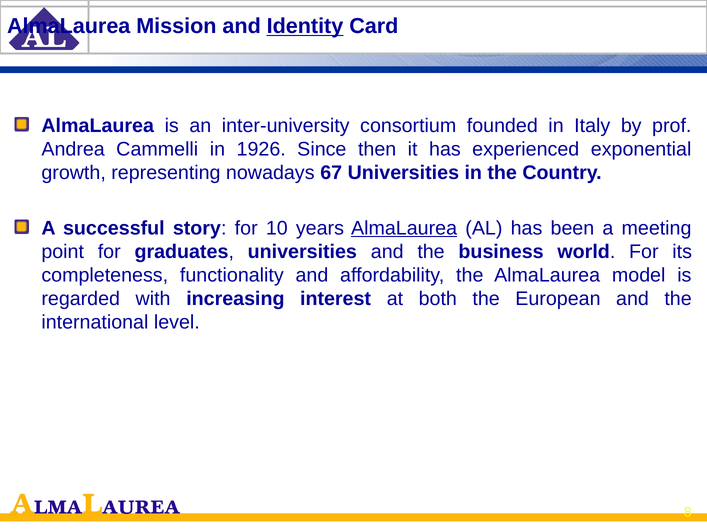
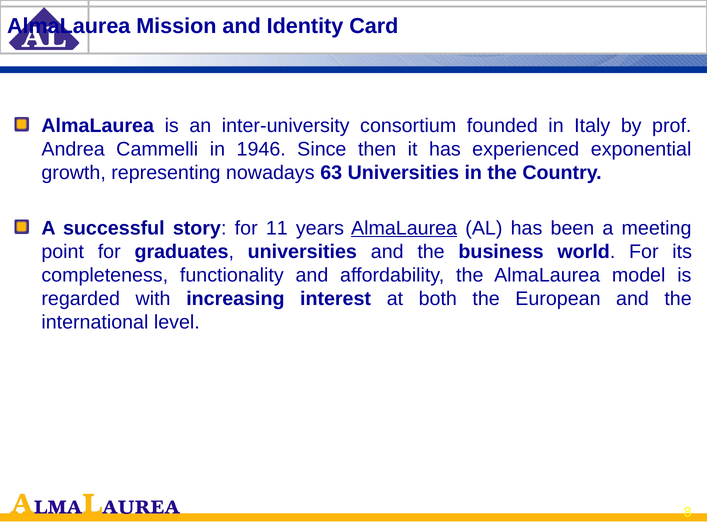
Identity underline: present -> none
1926: 1926 -> 1946
67: 67 -> 63
10: 10 -> 11
